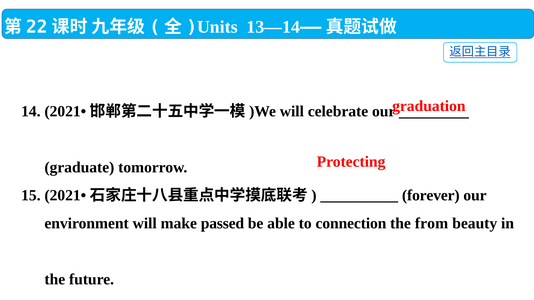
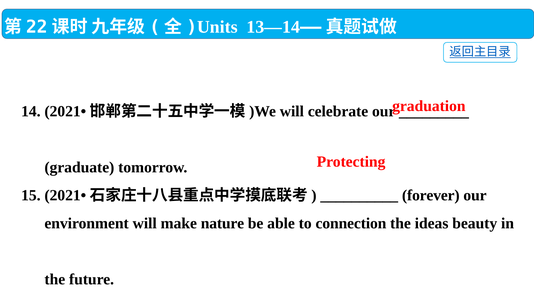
passed: passed -> nature
from: from -> ideas
